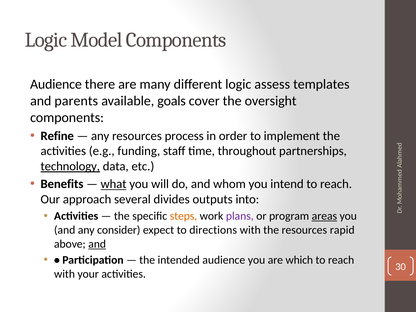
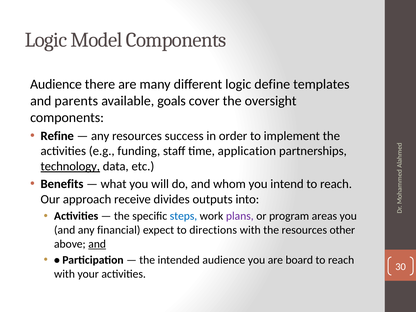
assess: assess -> define
process: process -> success
throughout: throughout -> application
what underline: present -> none
several: several -> receive
steps colour: orange -> blue
areas underline: present -> none
consider: consider -> financial
rapid: rapid -> other
which: which -> board
